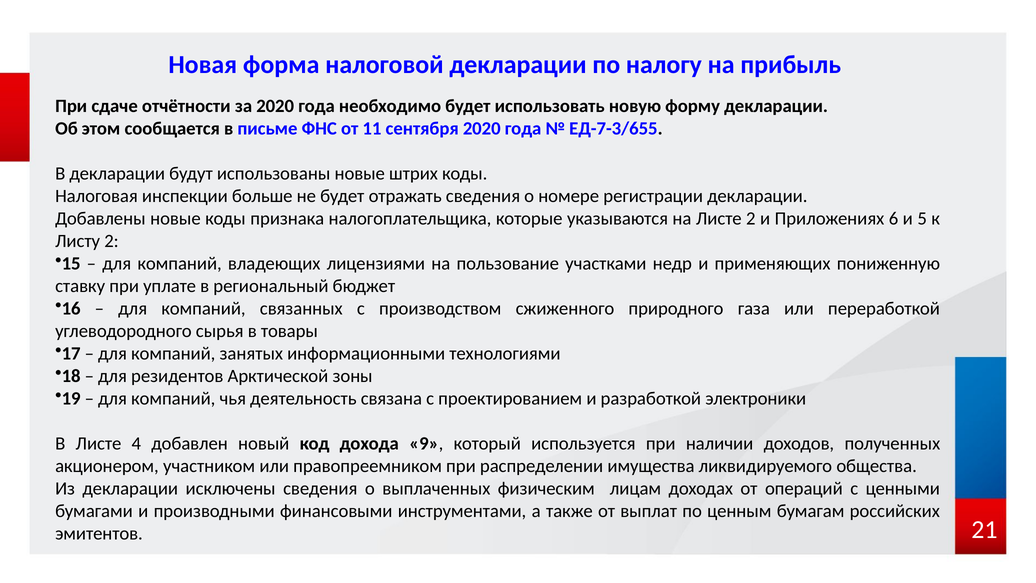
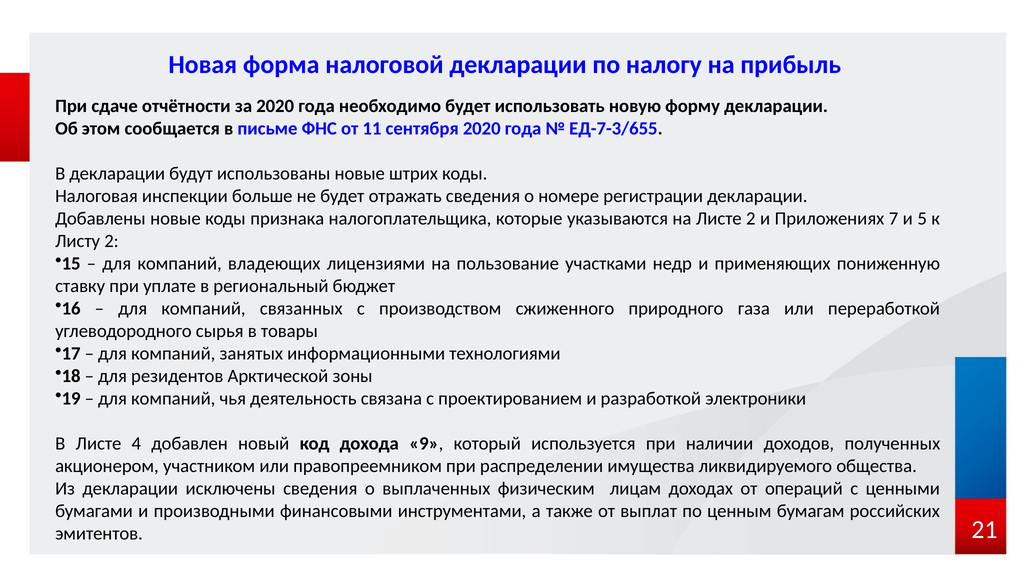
6: 6 -> 7
